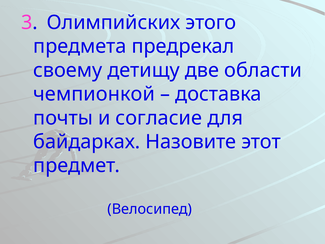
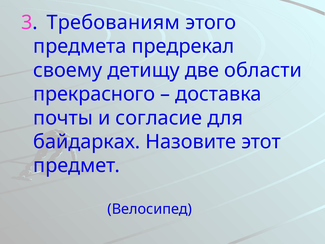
Олимпийских: Олимпийских -> Требованиям
чемпионкой: чемпионкой -> прекрасного
